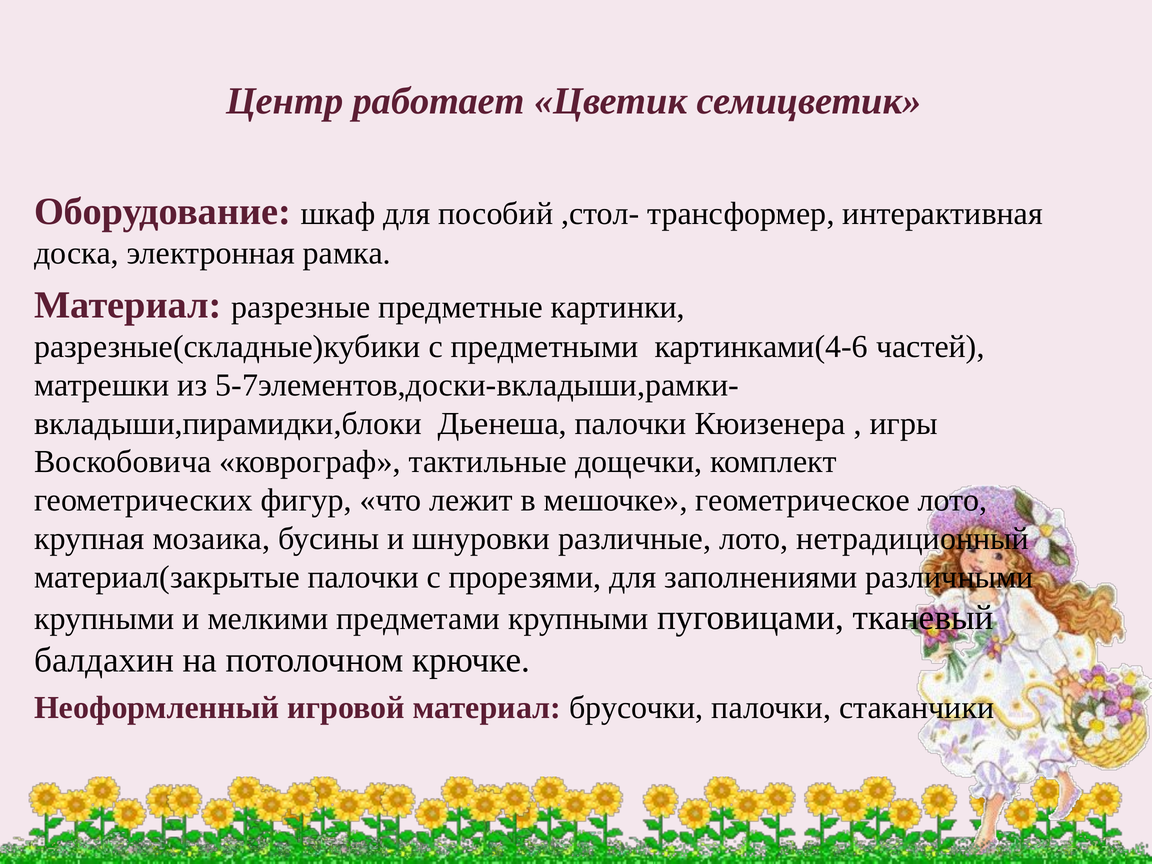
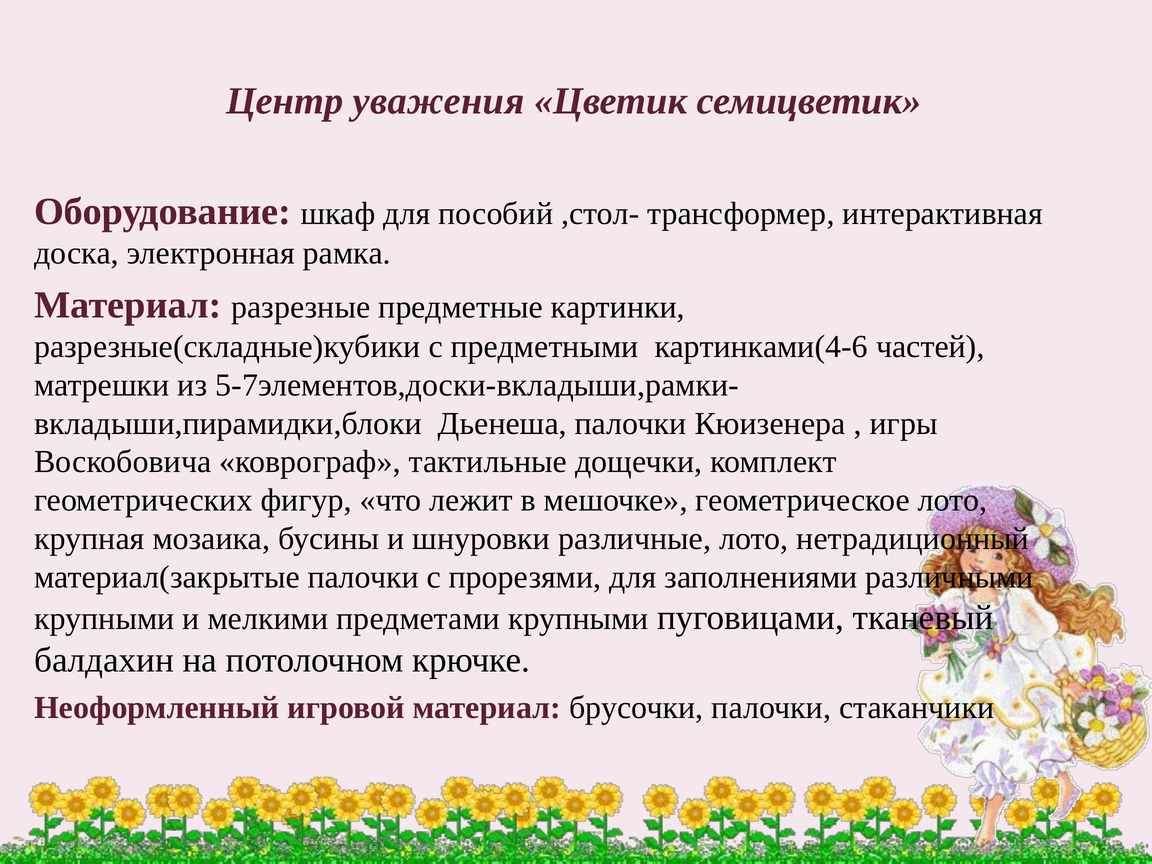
работает: работает -> уважения
